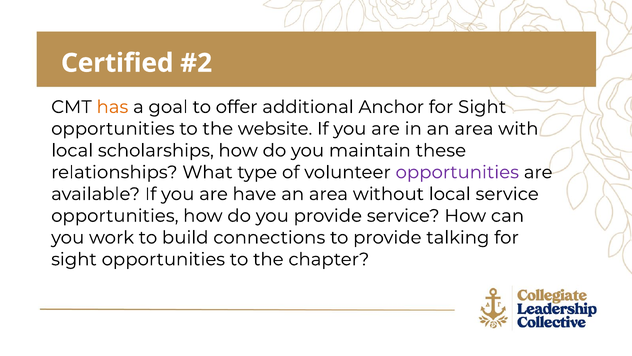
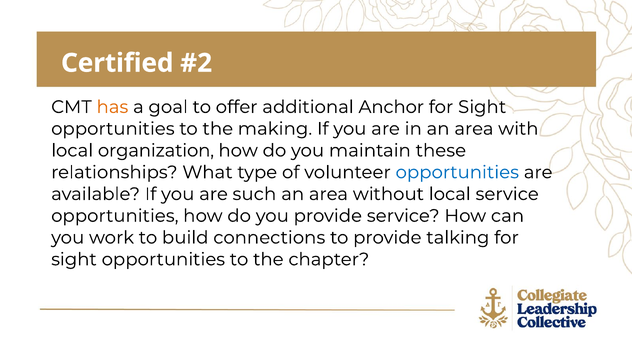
website: website -> making
scholarships: scholarships -> organization
opportunities at (457, 172) colour: purple -> blue
have: have -> such
